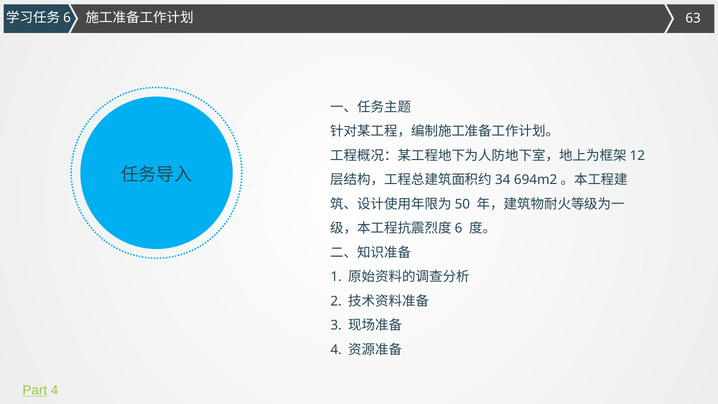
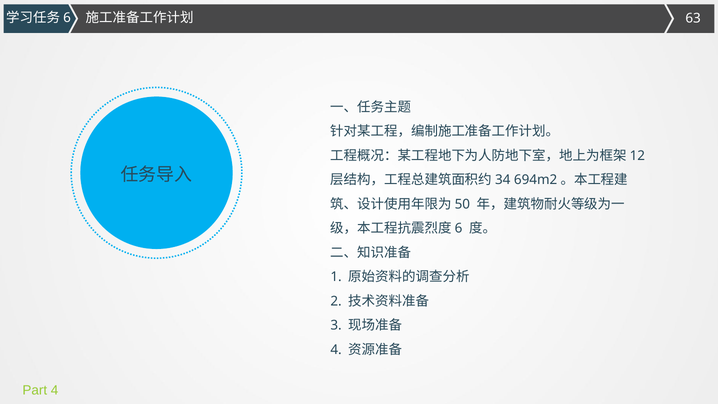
Part underline: present -> none
